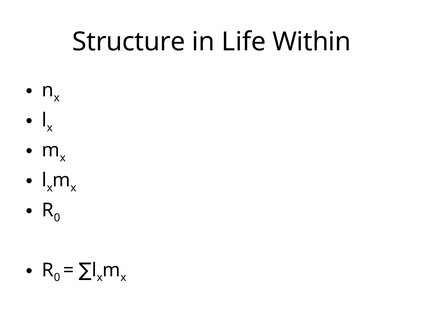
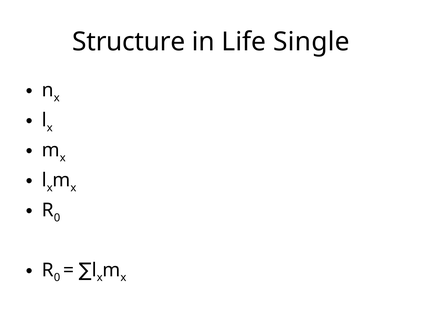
Within: Within -> Single
